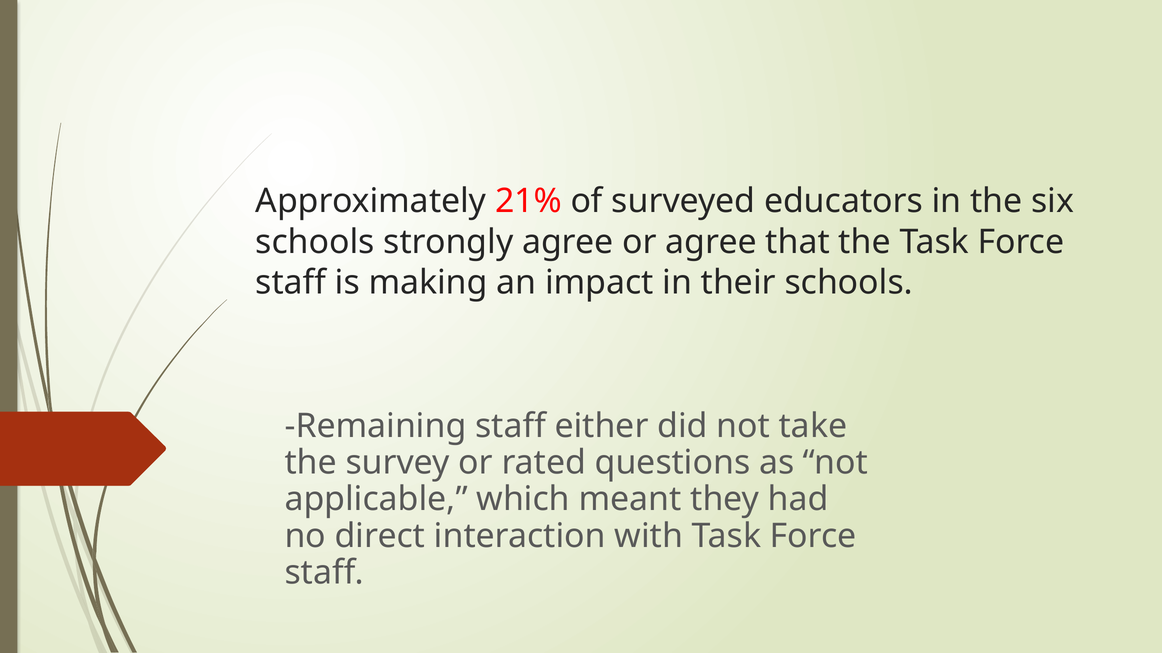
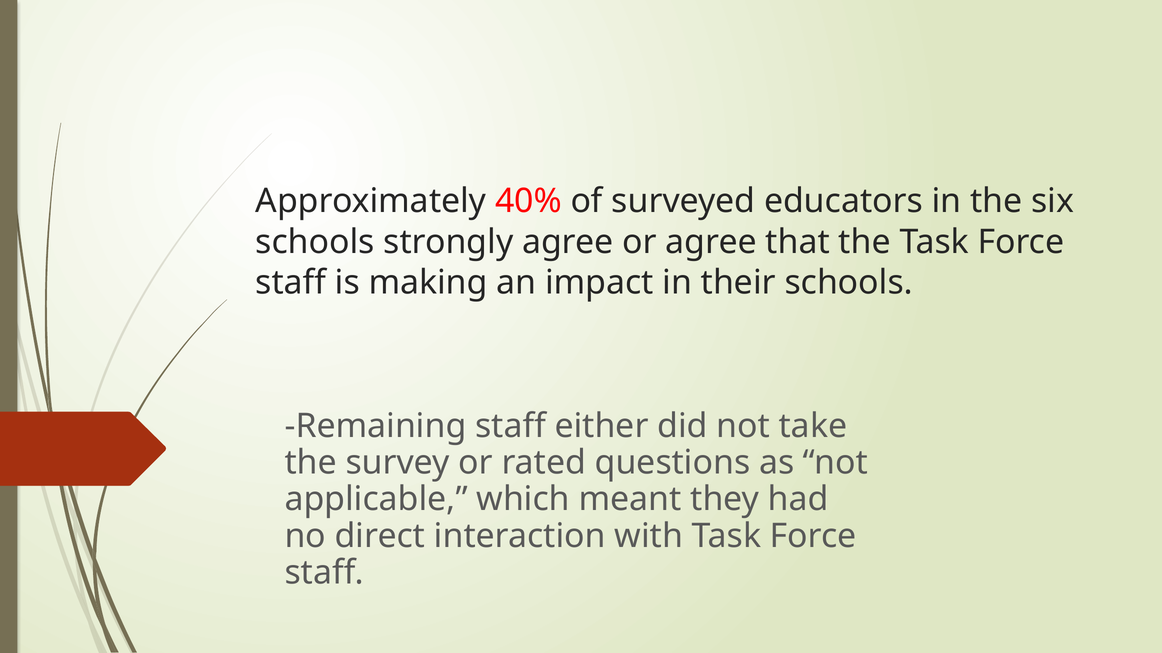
21%: 21% -> 40%
